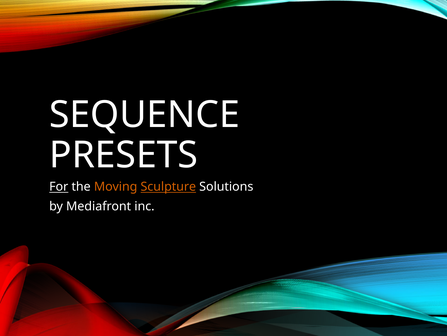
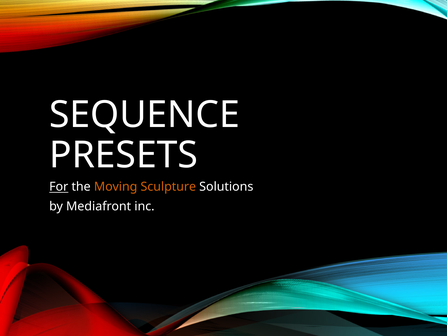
Sculpture underline: present -> none
